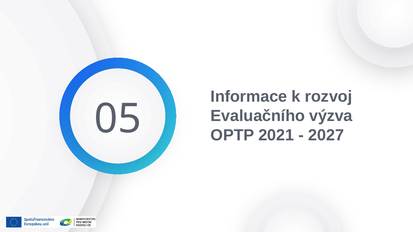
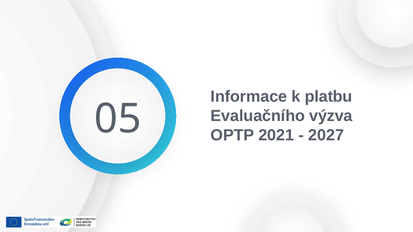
rozvoj: rozvoj -> platbu
